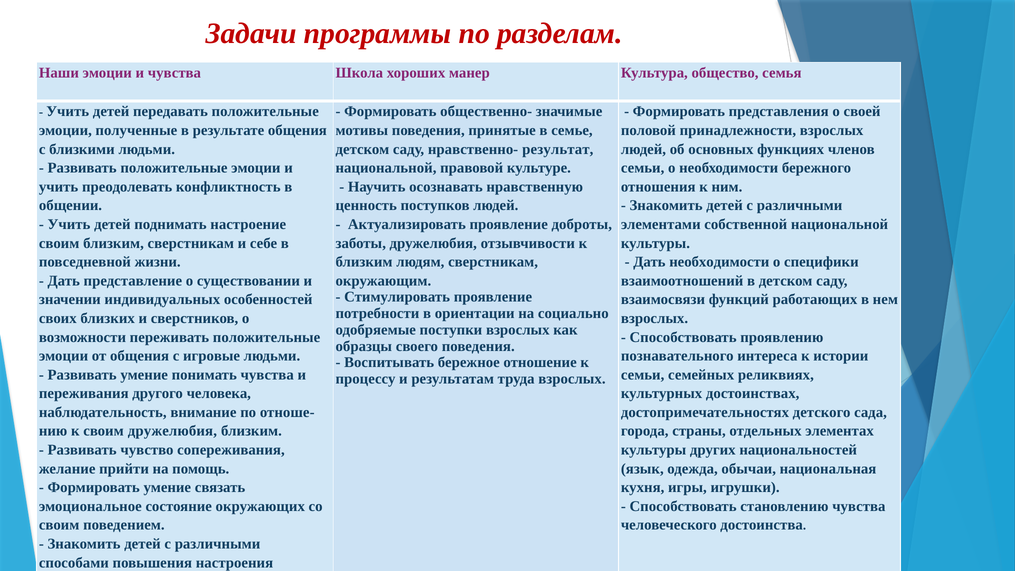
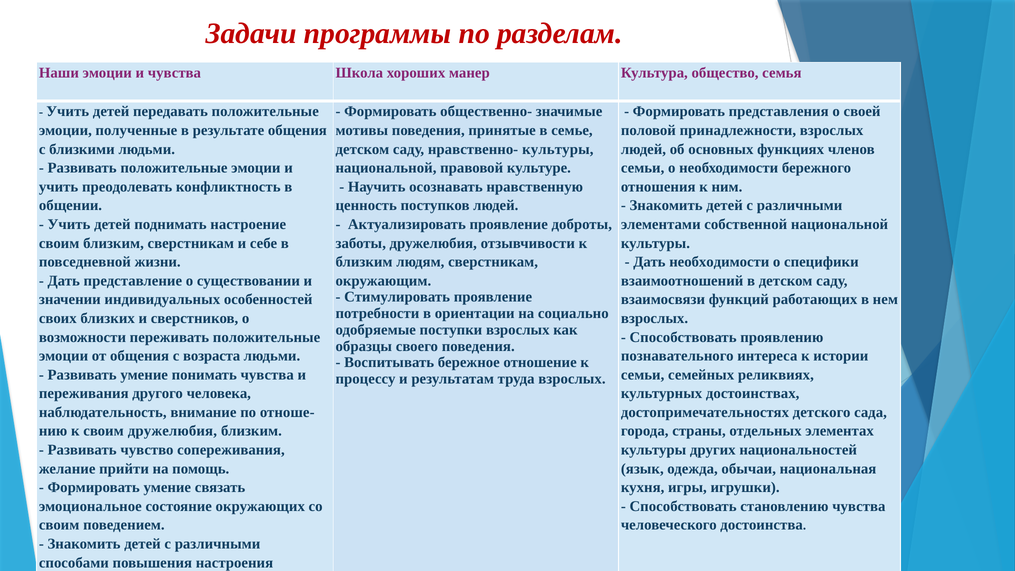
нравственно- результат: результат -> культуры
игровые: игровые -> возраста
